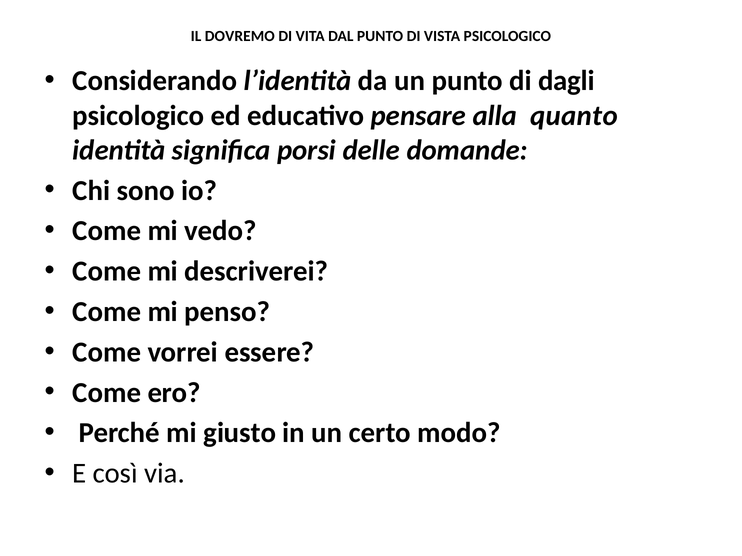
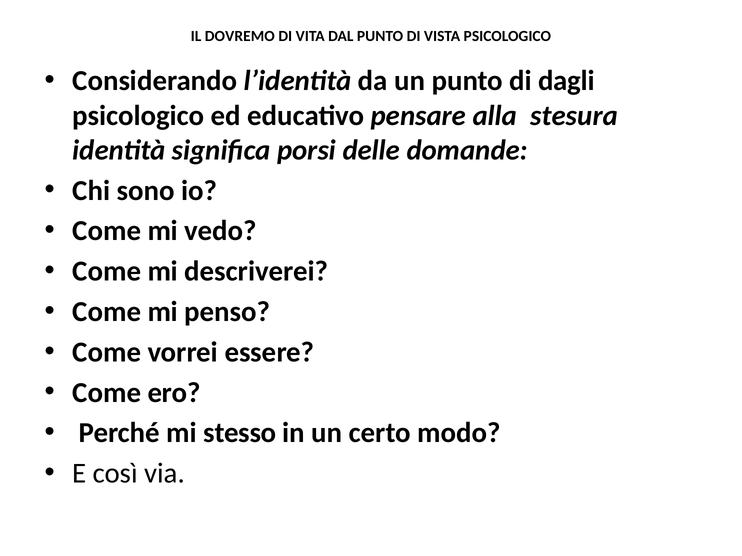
quanto: quanto -> stesura
giusto: giusto -> stesso
